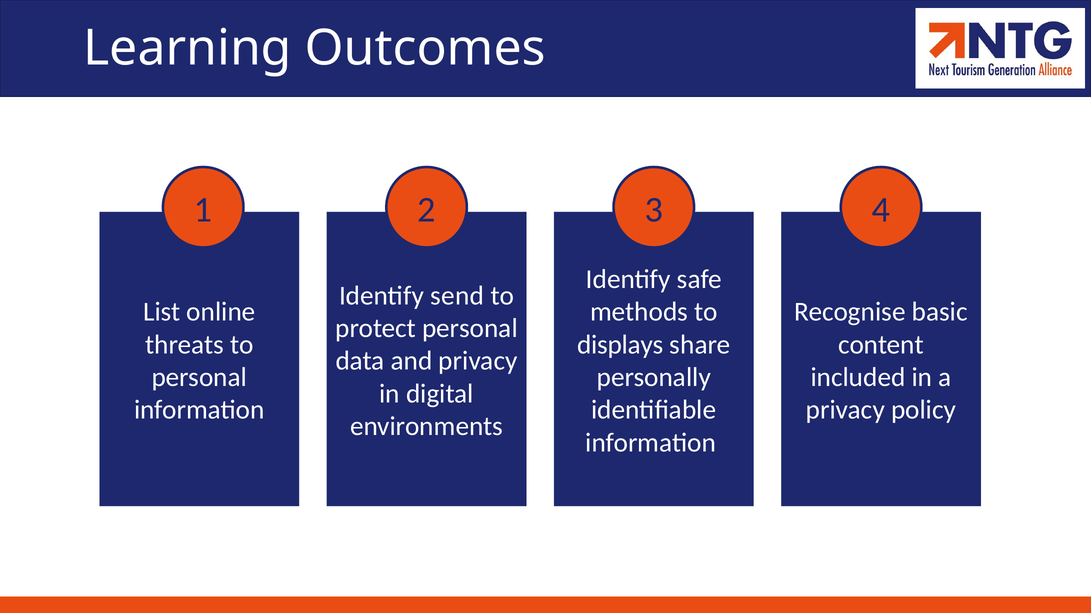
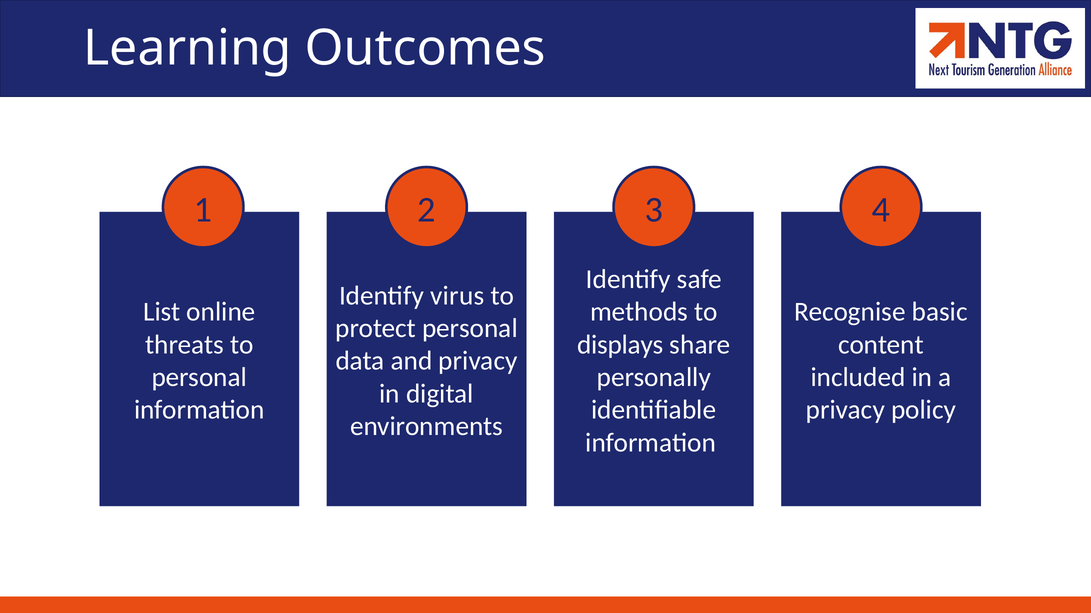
send: send -> virus
